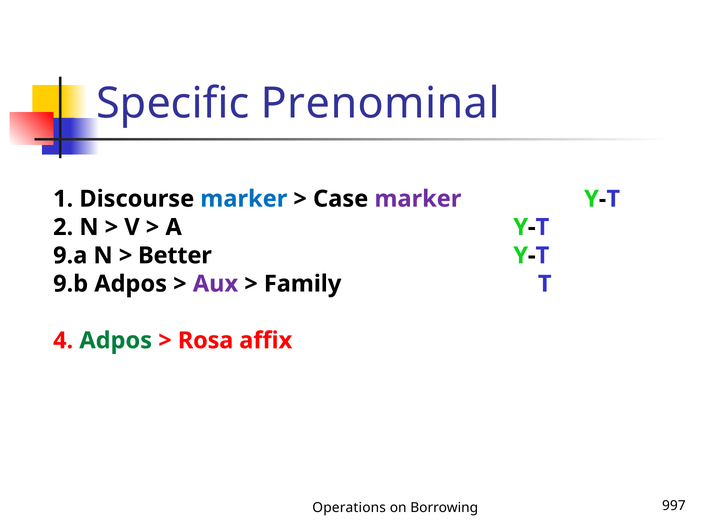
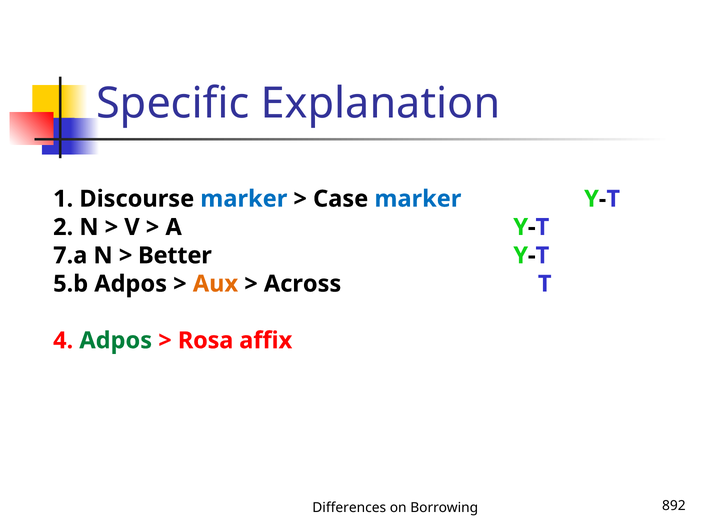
Prenominal: Prenominal -> Explanation
marker at (418, 199) colour: purple -> blue
9.a: 9.a -> 7.a
9.b: 9.b -> 5.b
Aux colour: purple -> orange
Family: Family -> Across
Operations: Operations -> Differences
997: 997 -> 892
